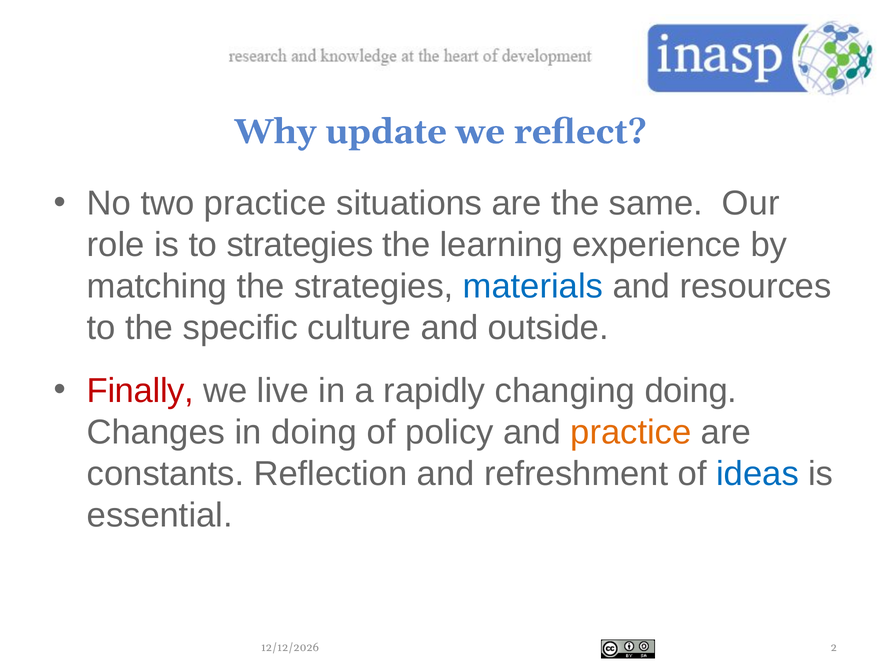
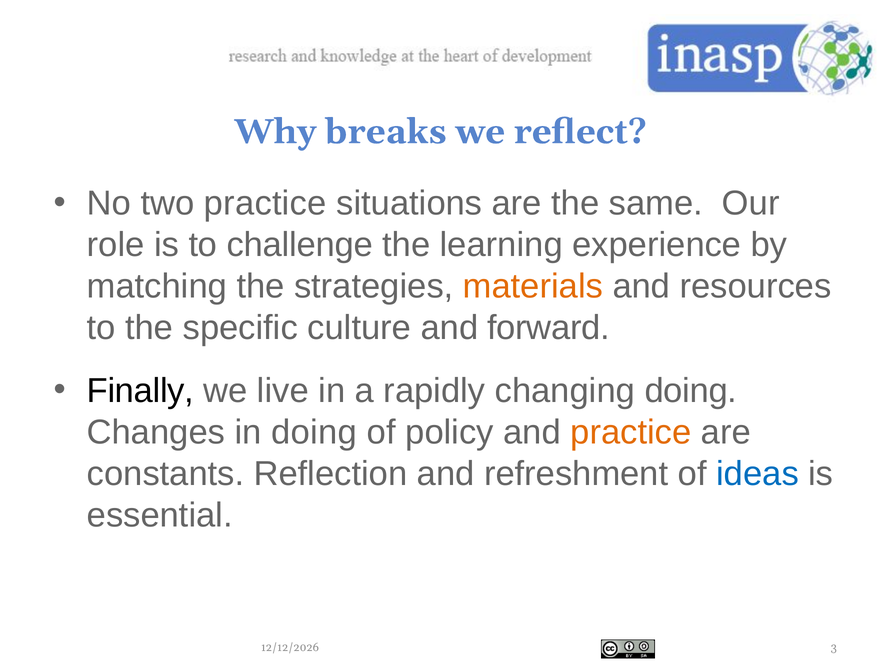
update: update -> breaks
to strategies: strategies -> challenge
materials colour: blue -> orange
outside: outside -> forward
Finally colour: red -> black
2: 2 -> 3
